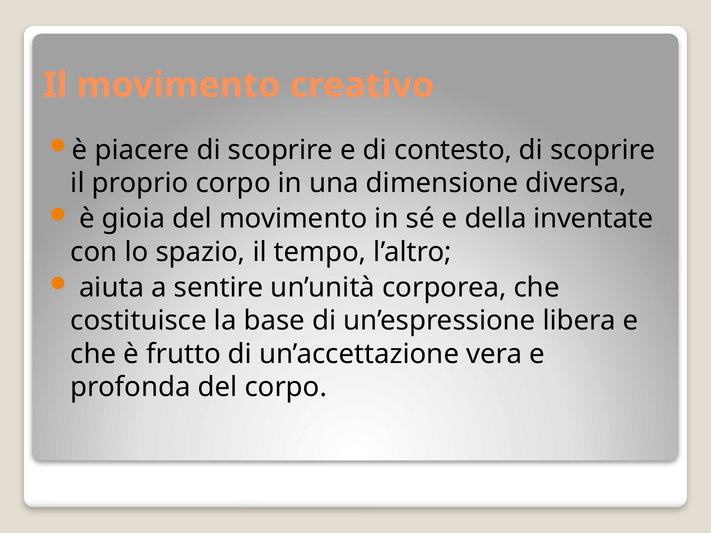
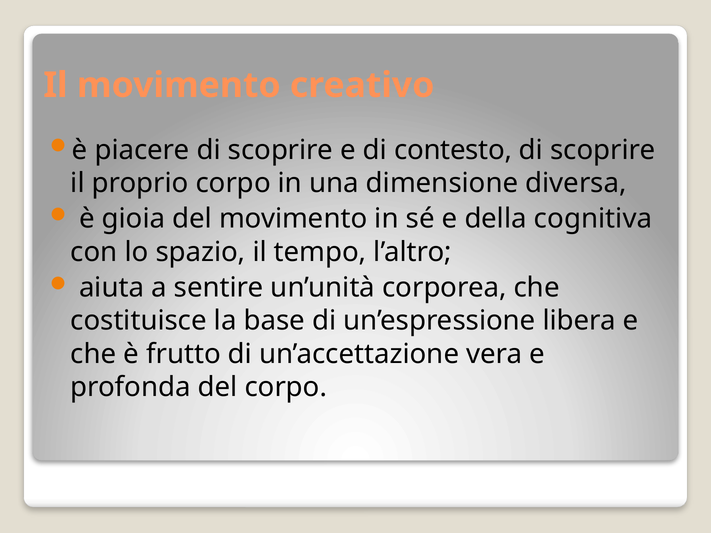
inventate: inventate -> cognitiva
